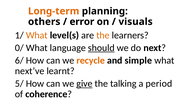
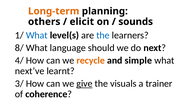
error: error -> elicit
visuals: visuals -> sounds
What at (37, 35) colour: orange -> blue
the at (103, 35) colour: orange -> blue
0/: 0/ -> 8/
should underline: present -> none
6/: 6/ -> 4/
5/: 5/ -> 3/
talking: talking -> visuals
period: period -> trainer
